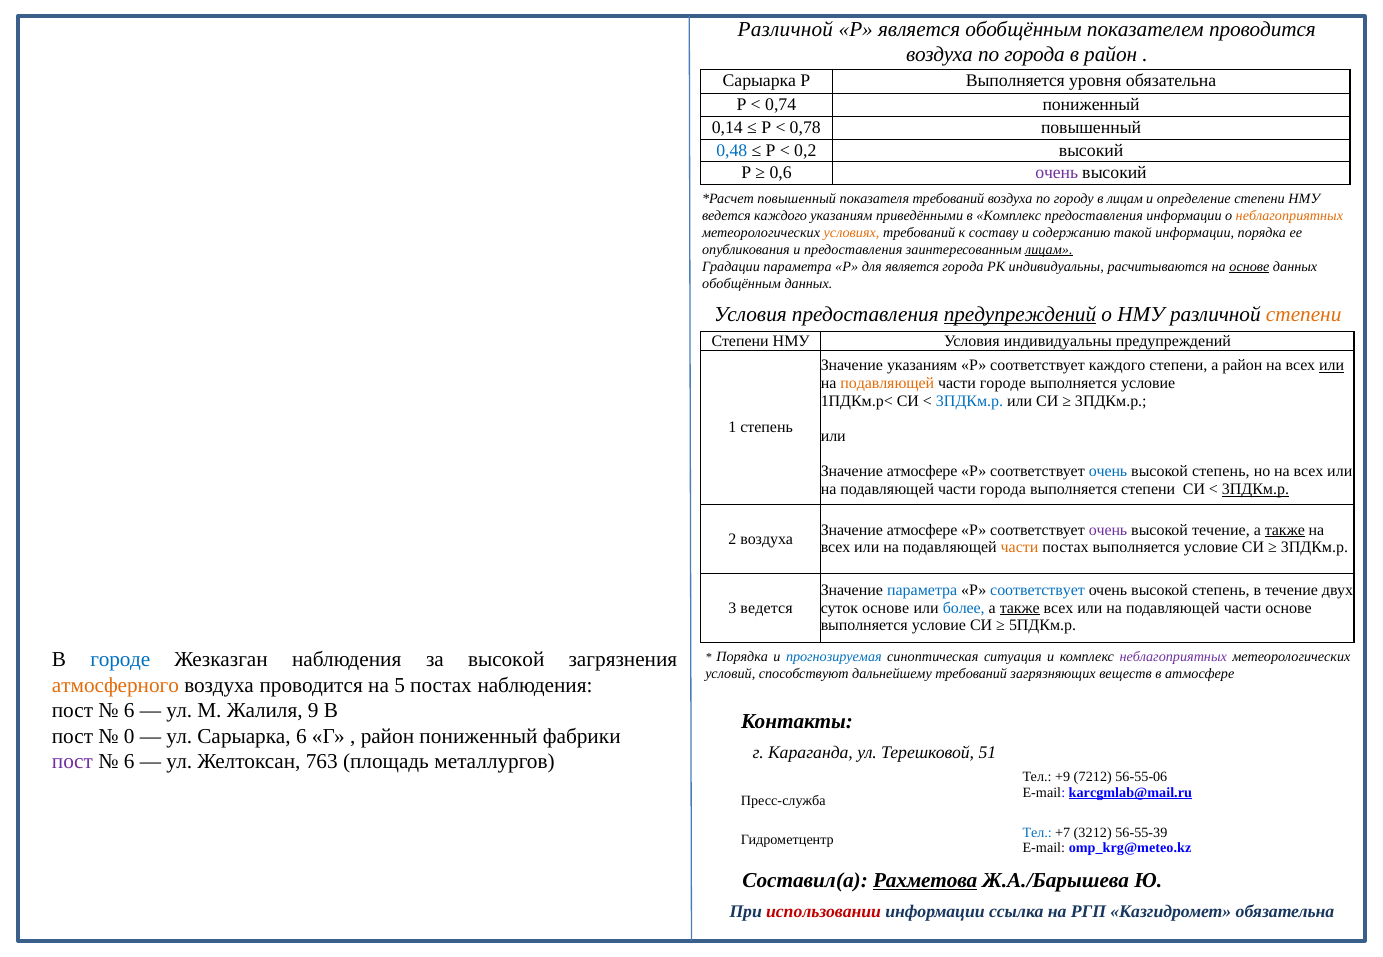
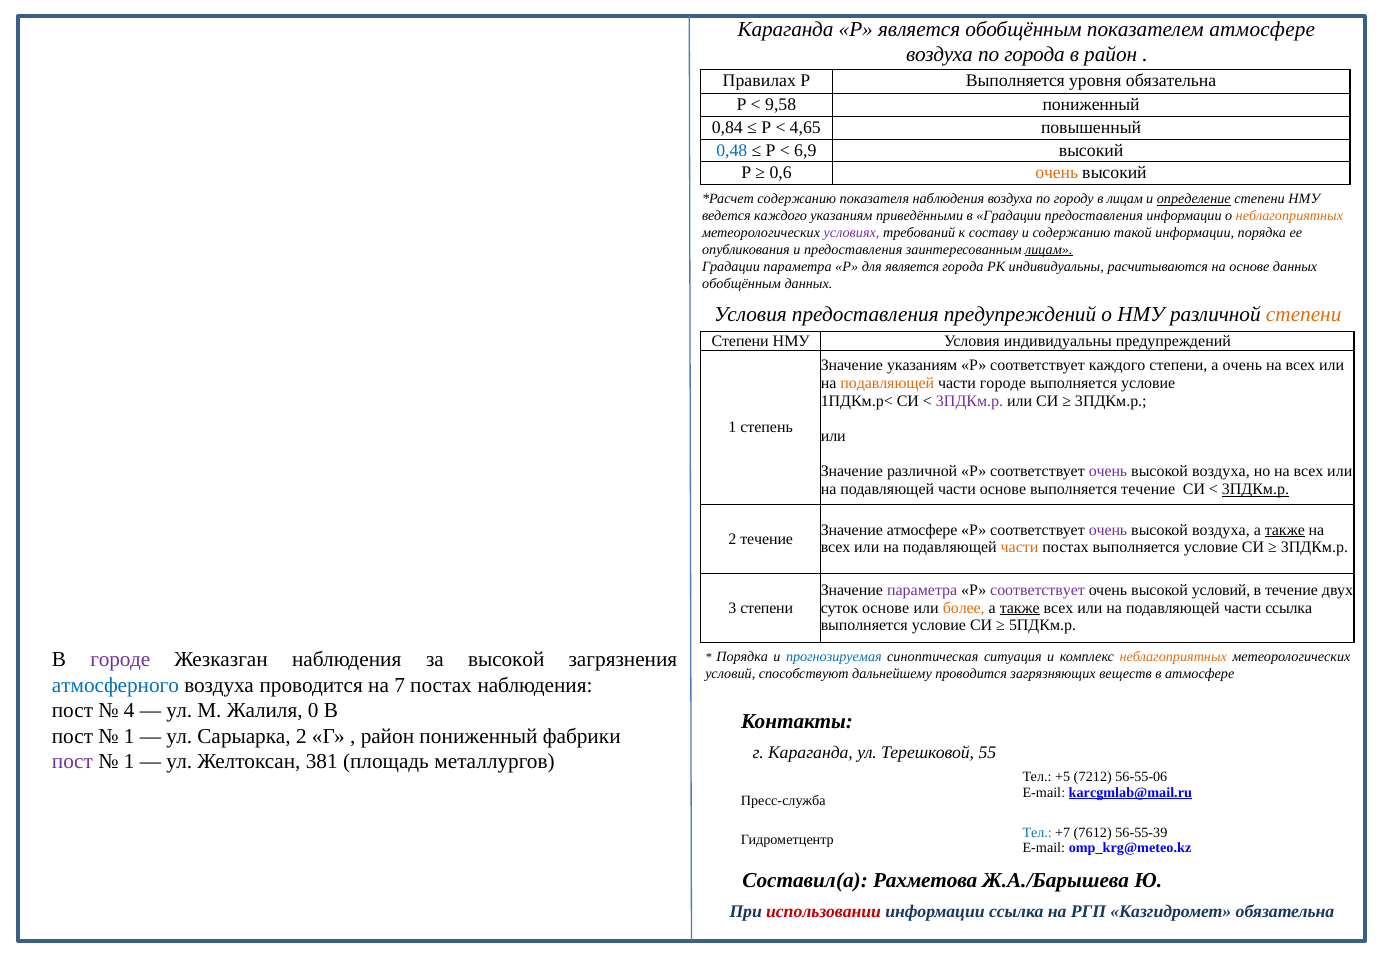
Различной at (785, 29): Различной -> Караганда
показателем проводится: проводится -> атмосфере
Сарыарка at (759, 80): Сарыарка -> Правилах
0,74: 0,74 -> 9,58
0,14: 0,14 -> 0,84
0,78: 0,78 -> 4,65
0,2: 0,2 -> 6,9
очень at (1057, 173) colour: purple -> orange
повышенный at (797, 199): повышенный -> содержанию
показателя требований: требований -> наблюдения
определение underline: none -> present
в Комплекс: Комплекс -> Градации
условиях colour: orange -> purple
основе at (1249, 267) underline: present -> none
предупреждений at (1020, 315) underline: present -> none
а район: район -> очень
или at (1332, 366) underline: present -> none
3ПДКм.р at (970, 401) colour: blue -> purple
атмосфере at (922, 472): атмосфере -> различной
очень at (1108, 472) colour: blue -> purple
степень at (1221, 472): степень -> воздуха
части города: города -> основе
выполняется степени: степени -> течение
течение at (1221, 530): течение -> воздуха
2 воздуха: воздуха -> течение
параметра at (922, 591) colour: blue -> purple
соответствует at (1038, 591) colour: blue -> purple
степень at (1221, 591): степень -> условий
3 ведется: ведется -> степени
более colour: blue -> orange
части основе: основе -> ссылка
городе at (120, 660) colour: blue -> purple
неблагоприятных at (1173, 657) colour: purple -> orange
дальнейшему требований: требований -> проводится
атмосферного colour: orange -> blue
5: 5 -> 7
6 at (129, 711): 6 -> 4
9: 9 -> 0
0 at (129, 737): 0 -> 1
Сарыарка 6: 6 -> 2
51: 51 -> 55
6 at (129, 762): 6 -> 1
763: 763 -> 381
+9: +9 -> +5
3212: 3212 -> 7612
Рахметова underline: present -> none
